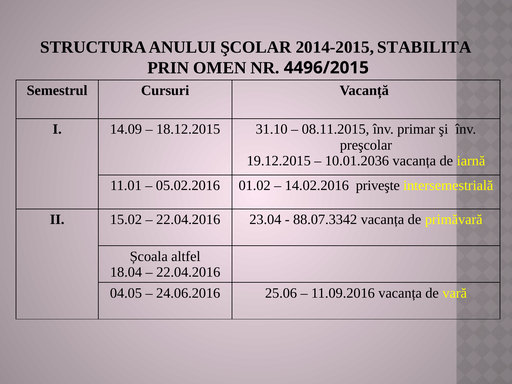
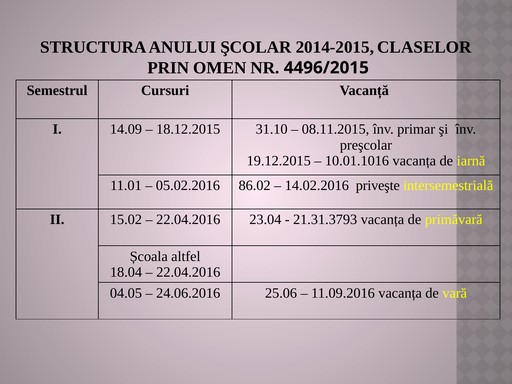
STABILITA: STABILITA -> CLASELOR
10.01.2036: 10.01.2036 -> 10.01.1016
01.02: 01.02 -> 86.02
88.07.3342: 88.07.3342 -> 21.31.3793
